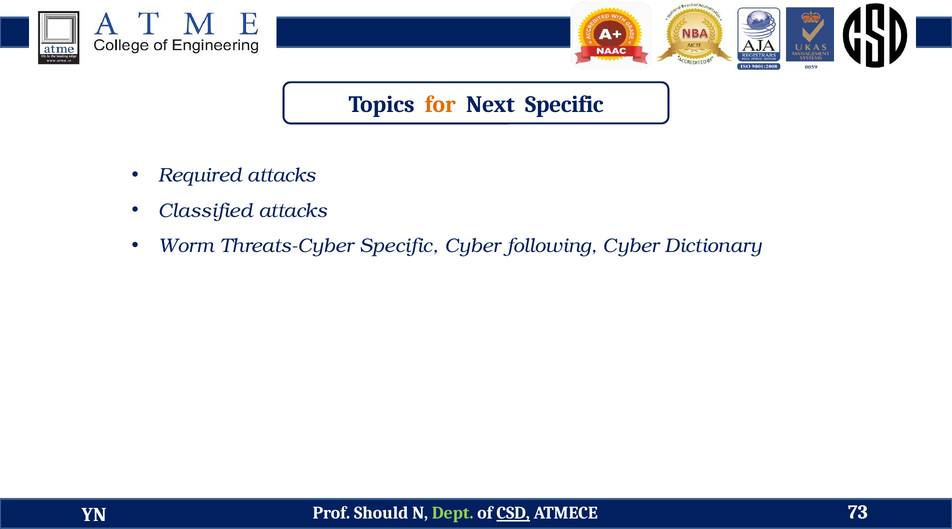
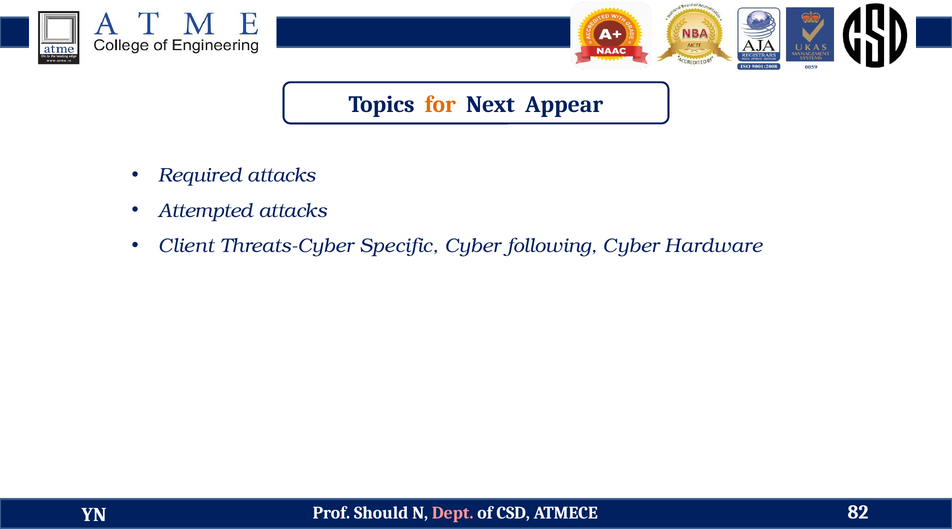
Next Specific: Specific -> Appear
Classified: Classified -> Attempted
Worm: Worm -> Client
Dictionary: Dictionary -> Hardware
Dept colour: light green -> pink
CSD underline: present -> none
73: 73 -> 82
